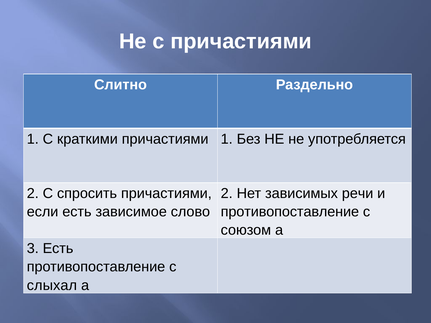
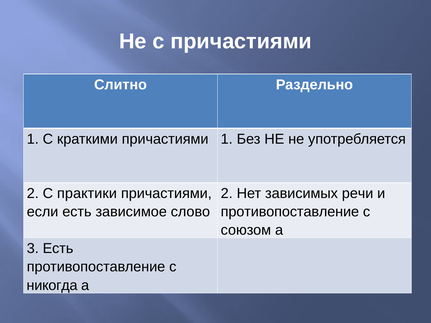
спросить: спросить -> практики
слыхал: слыхал -> никогда
